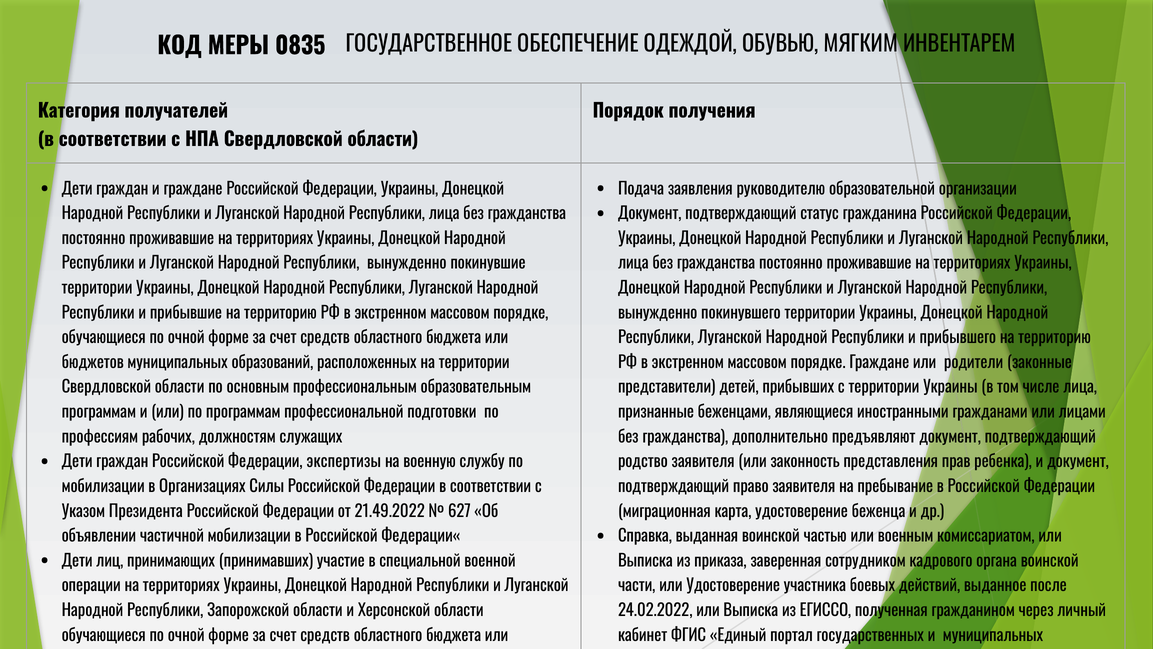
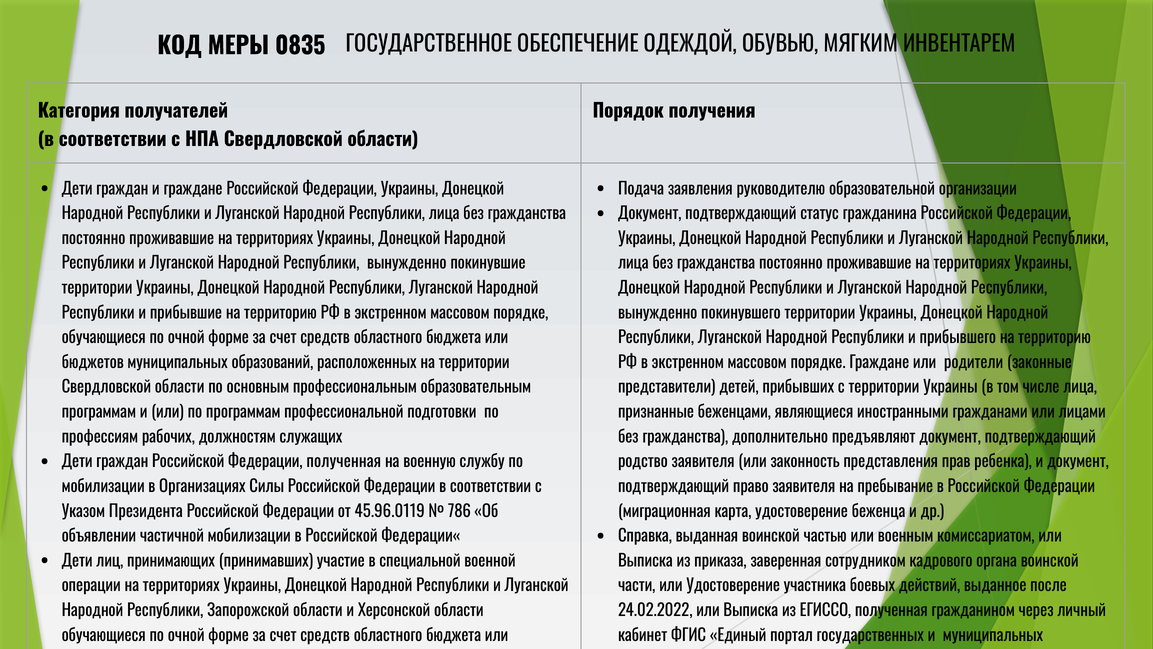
Федерации экспертизы: экспертизы -> полученная
21.49.2022: 21.49.2022 -> 45.96.0119
627: 627 -> 786
